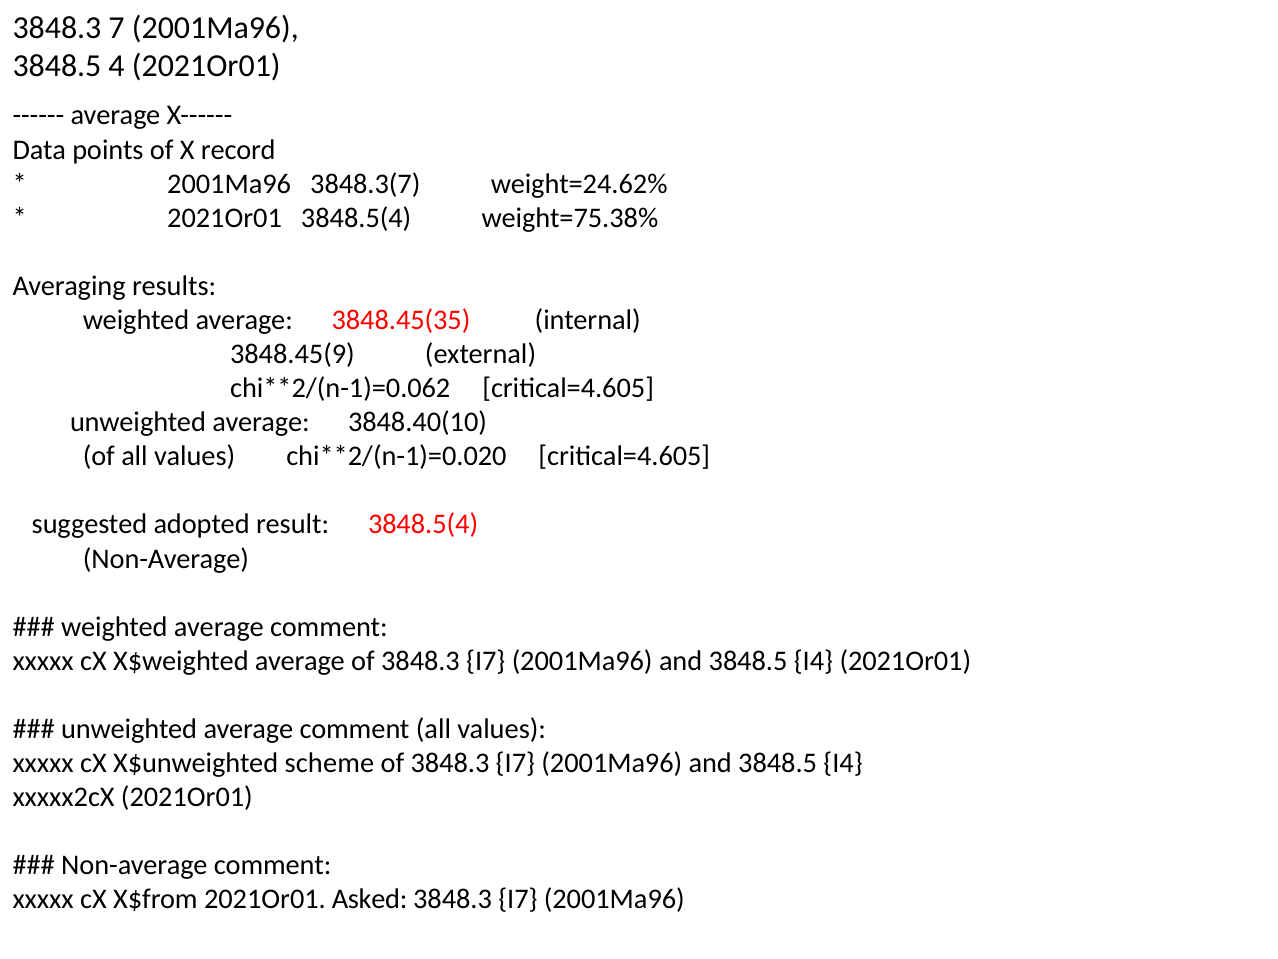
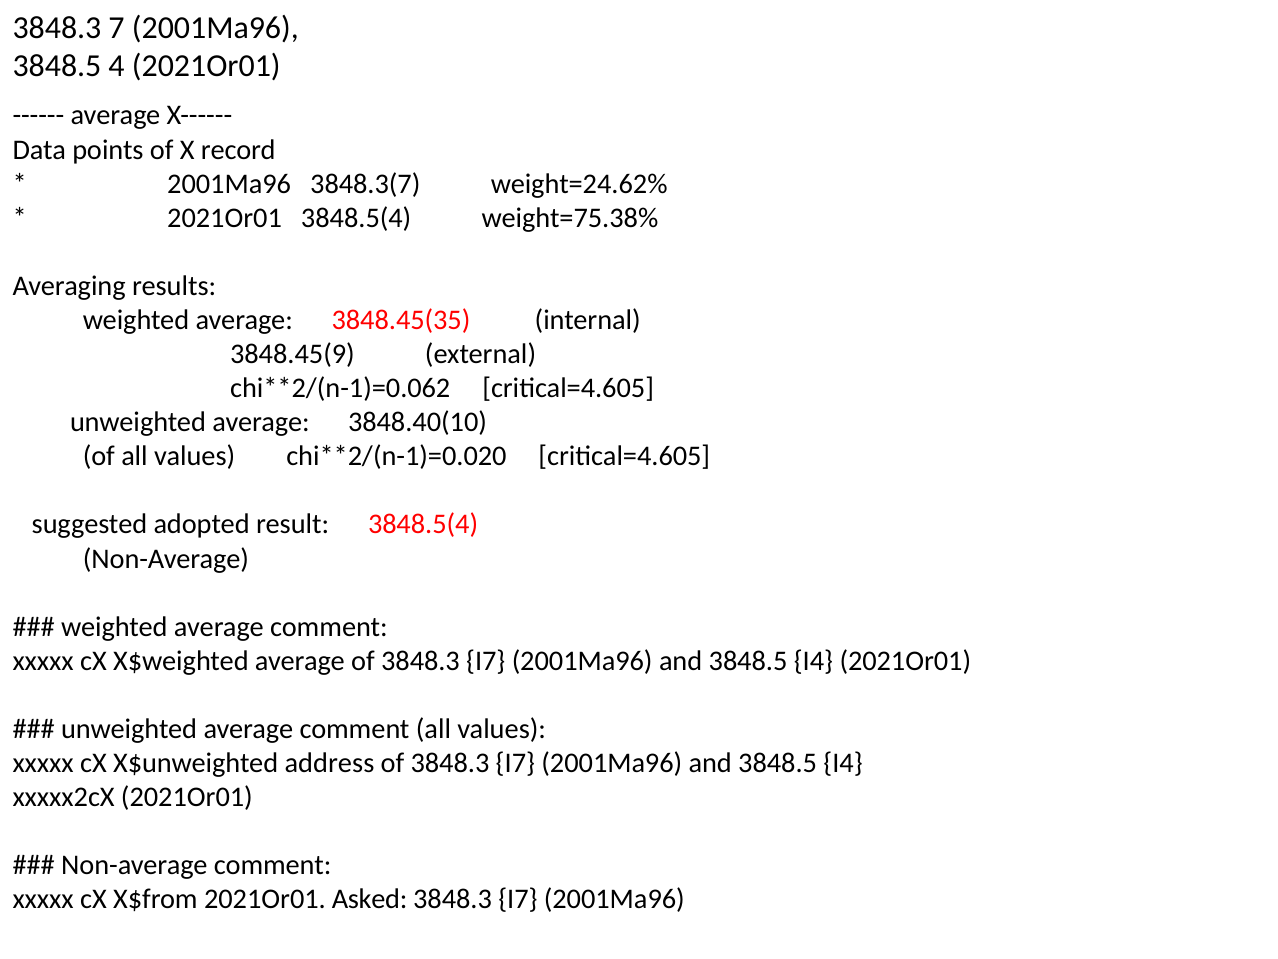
scheme: scheme -> address
